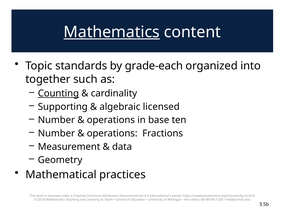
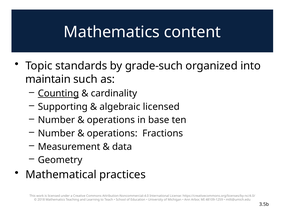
Mathematics at (112, 32) underline: present -> none
grade-each: grade-each -> grade-such
together: together -> maintain
